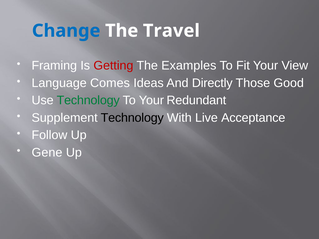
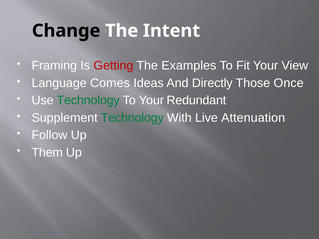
Change colour: blue -> black
Travel: Travel -> Intent
Good: Good -> Once
Technology at (132, 118) colour: black -> green
Acceptance: Acceptance -> Attenuation
Gene: Gene -> Them
